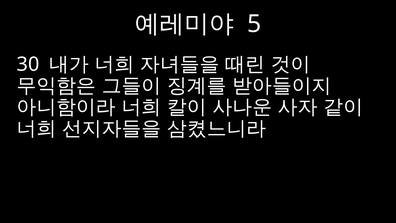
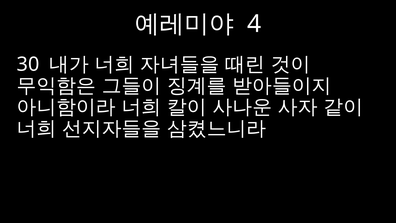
5: 5 -> 4
